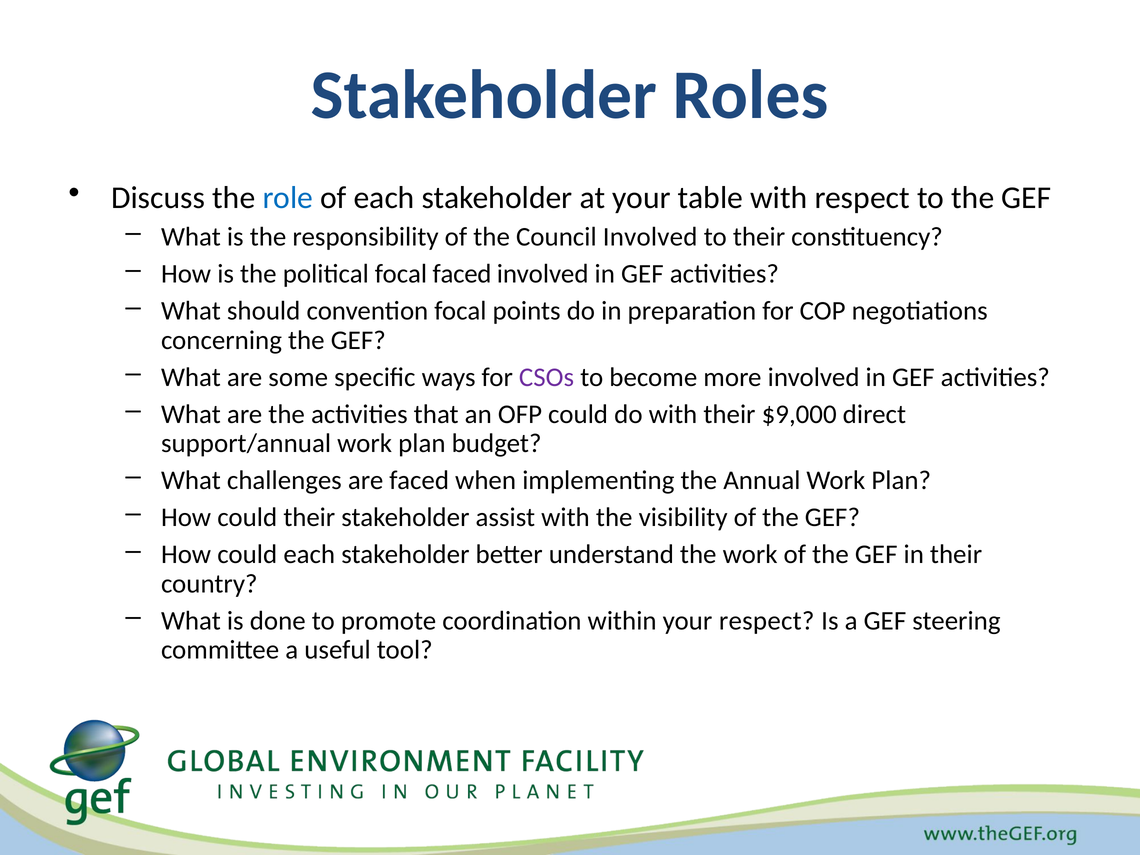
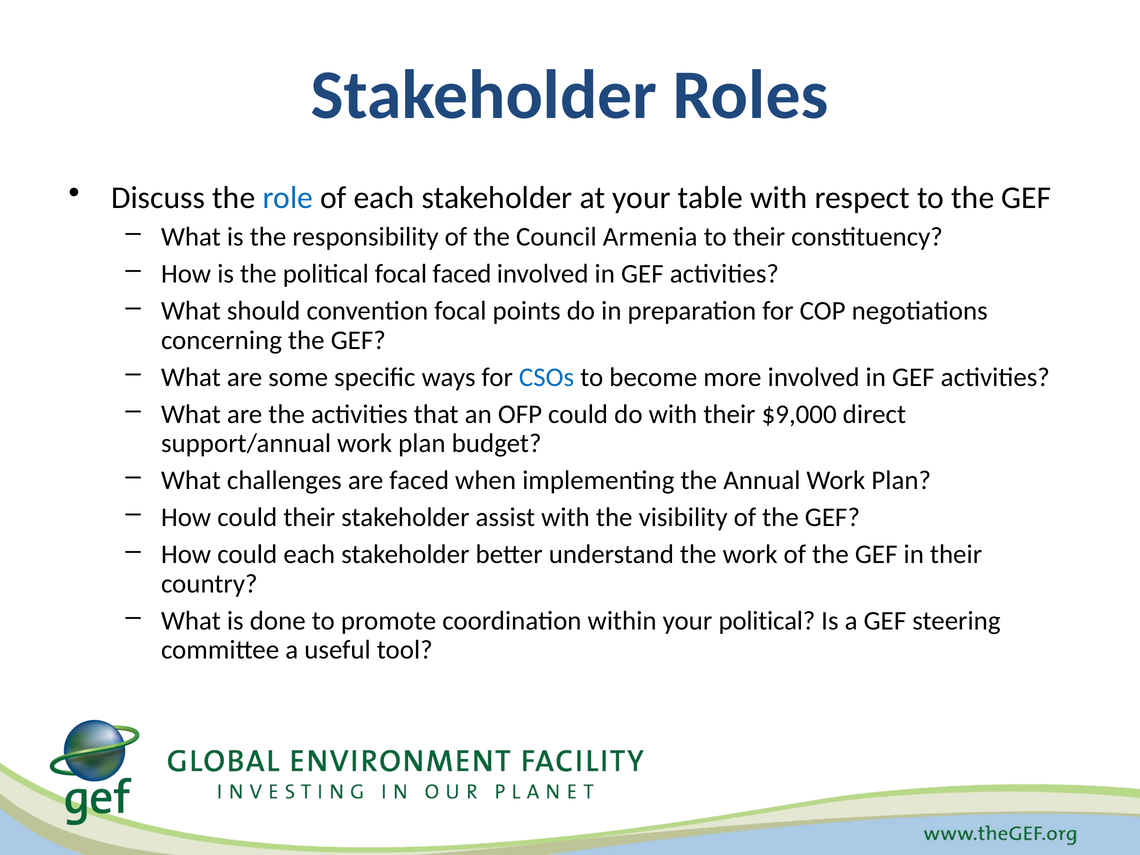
Council Involved: Involved -> Armenia
CSOs colour: purple -> blue
your respect: respect -> political
